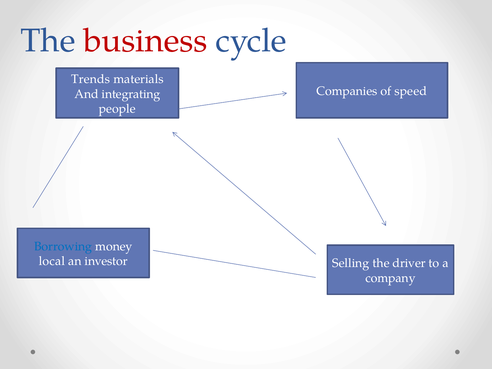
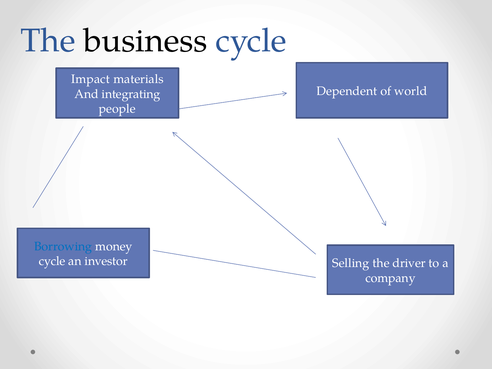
business colour: red -> black
Trends: Trends -> Impact
Companies: Companies -> Dependent
speed: speed -> world
local at (52, 261): local -> cycle
